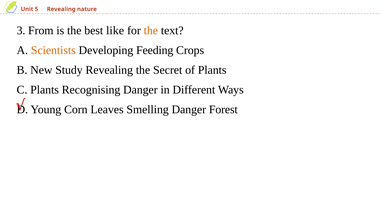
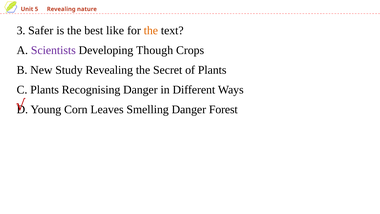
From: From -> Safer
Scientists colour: orange -> purple
Feeding: Feeding -> Though
